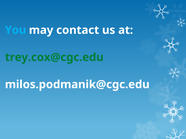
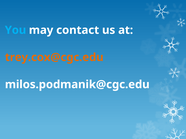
trey.cox@cgc.edu colour: green -> orange
